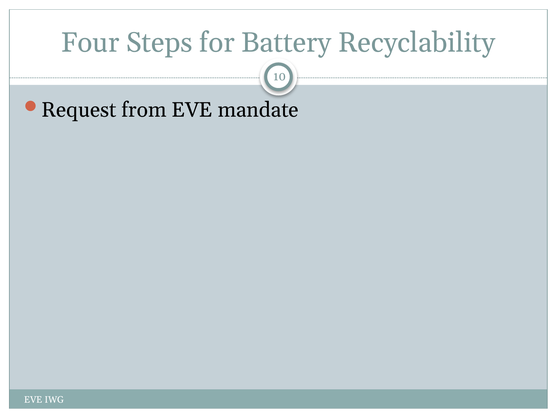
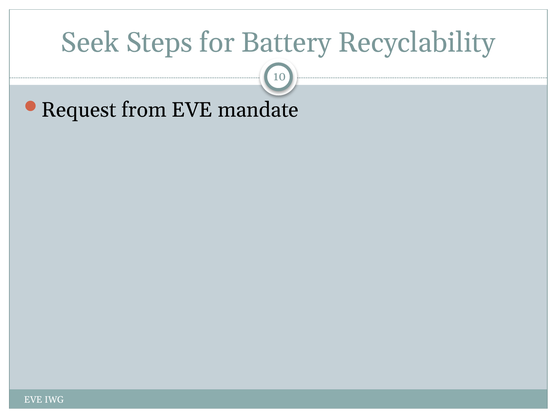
Four: Four -> Seek
